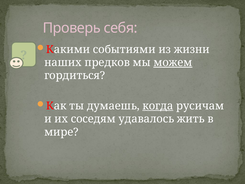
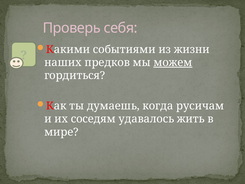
когда underline: present -> none
